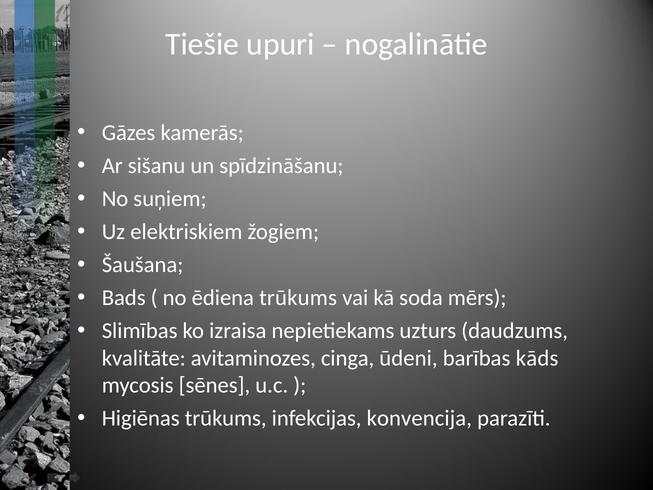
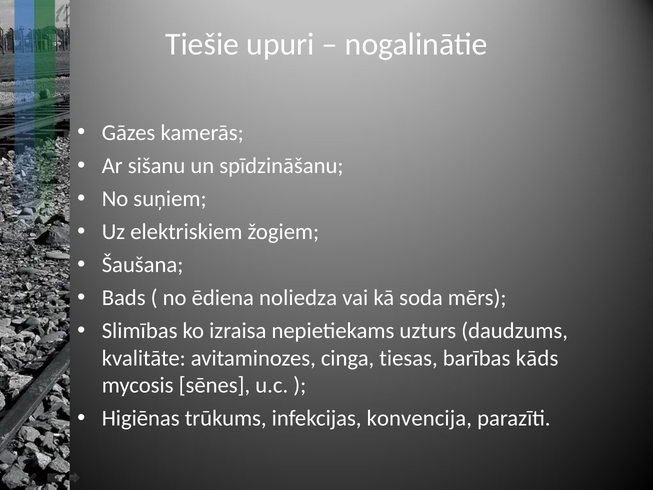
ēdiena trūkums: trūkums -> noliedza
ūdeni: ūdeni -> tiesas
